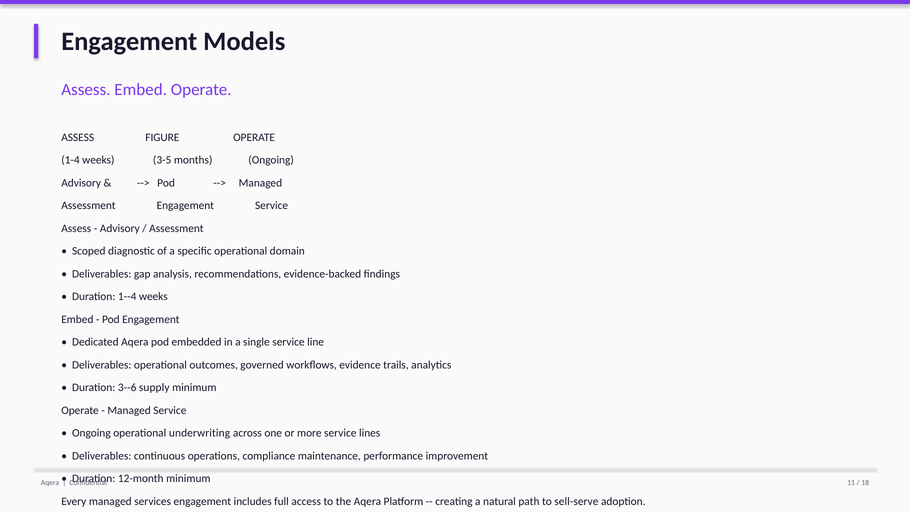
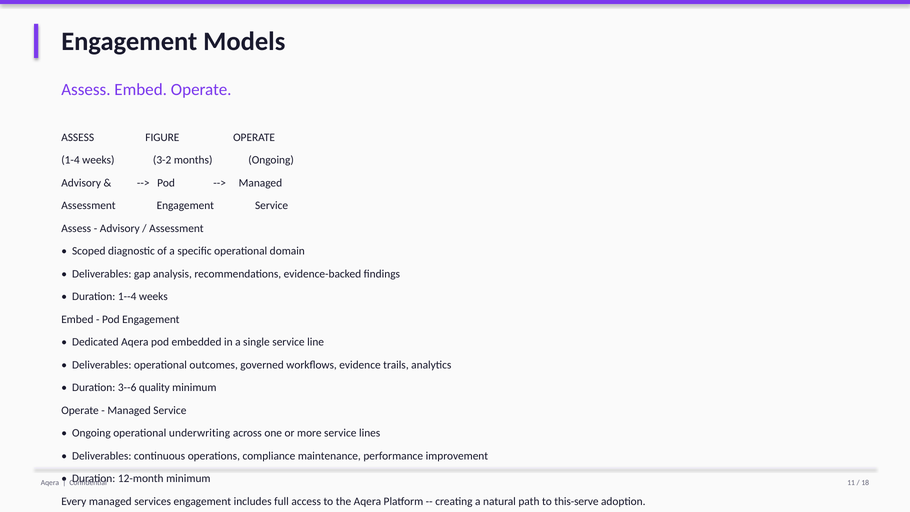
3-5: 3-5 -> 3-2
supply: supply -> quality
sell-serve: sell-serve -> this-serve
